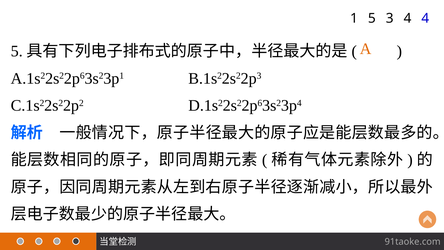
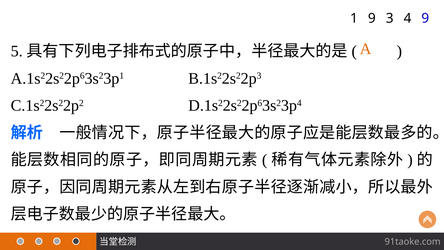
1 5: 5 -> 9
4 4: 4 -> 9
